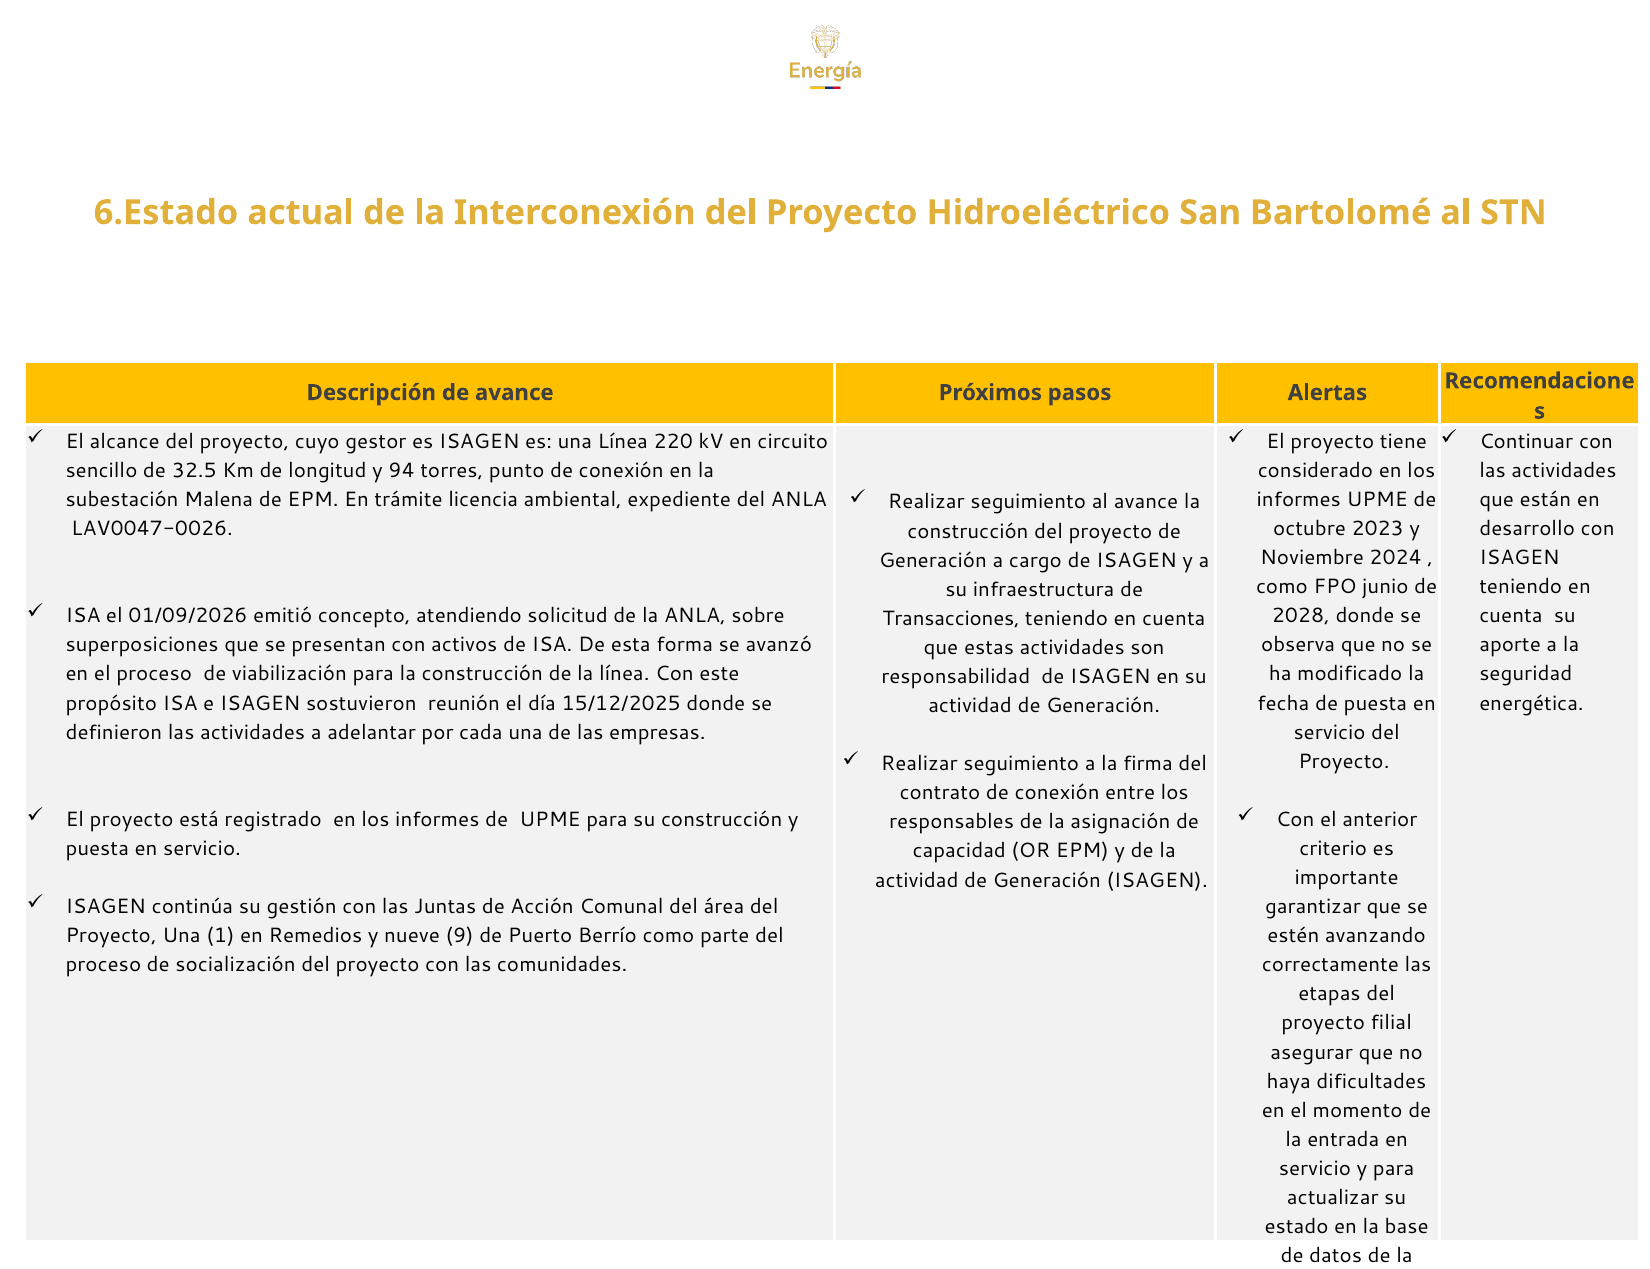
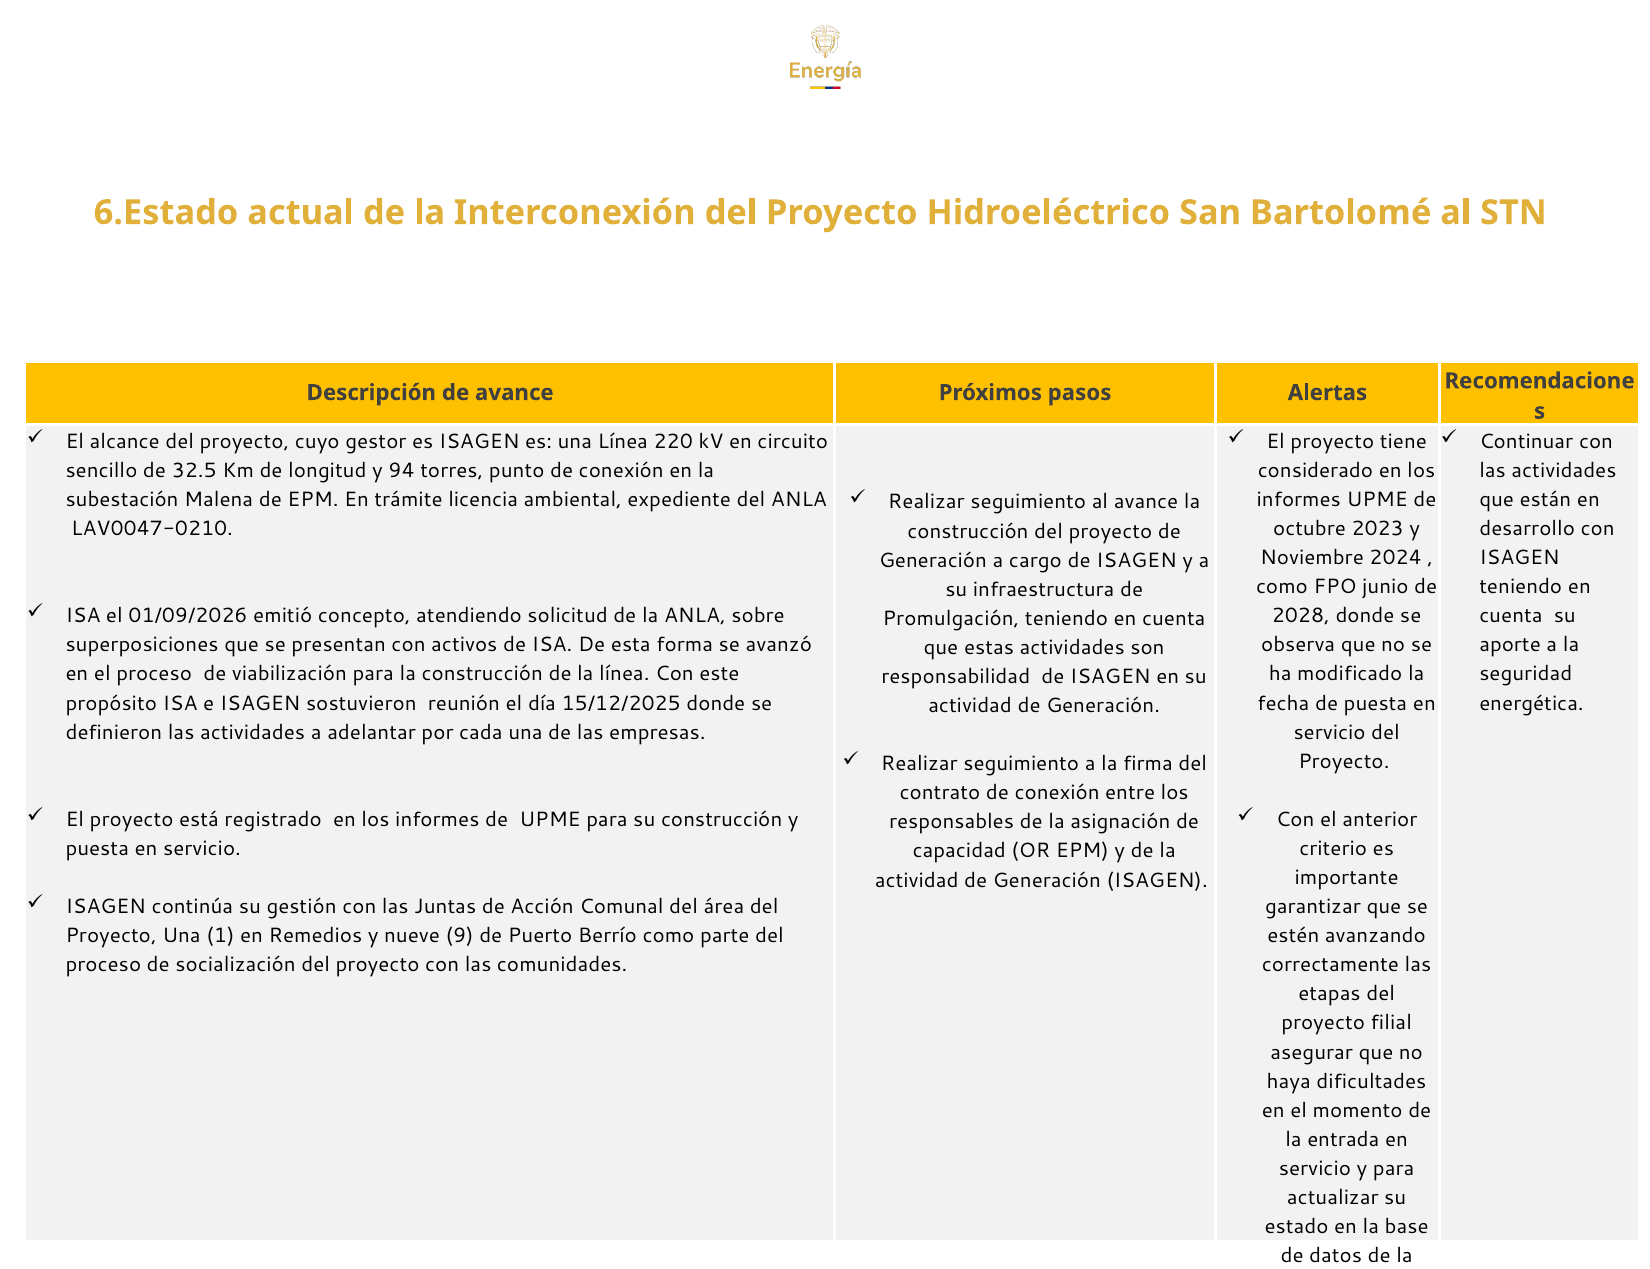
LAV0047-0026: LAV0047-0026 -> LAV0047-0210
Transacciones: Transacciones -> Promulgación
